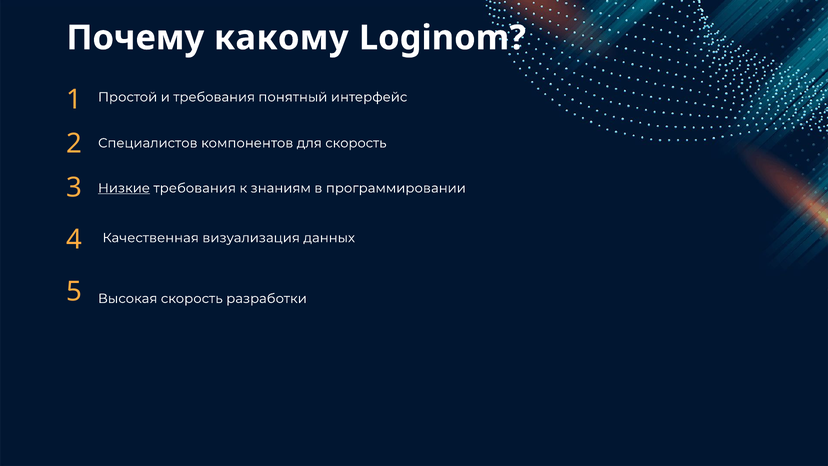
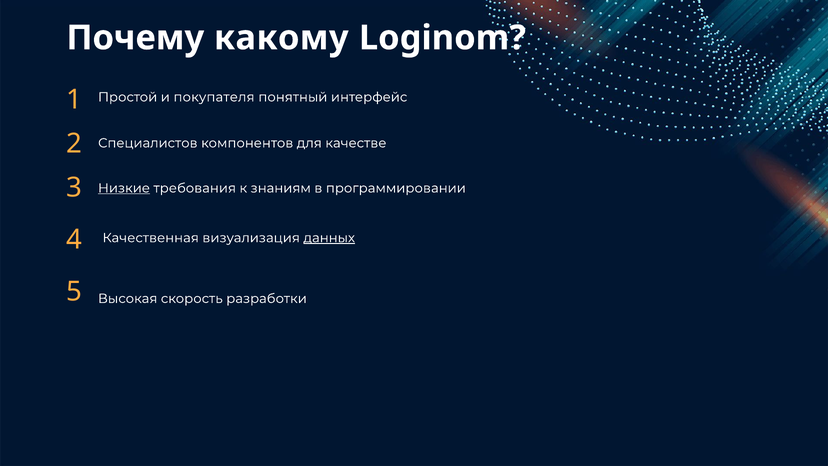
и требования: требования -> покупателя
для скорость: скорость -> качестве
данных underline: none -> present
